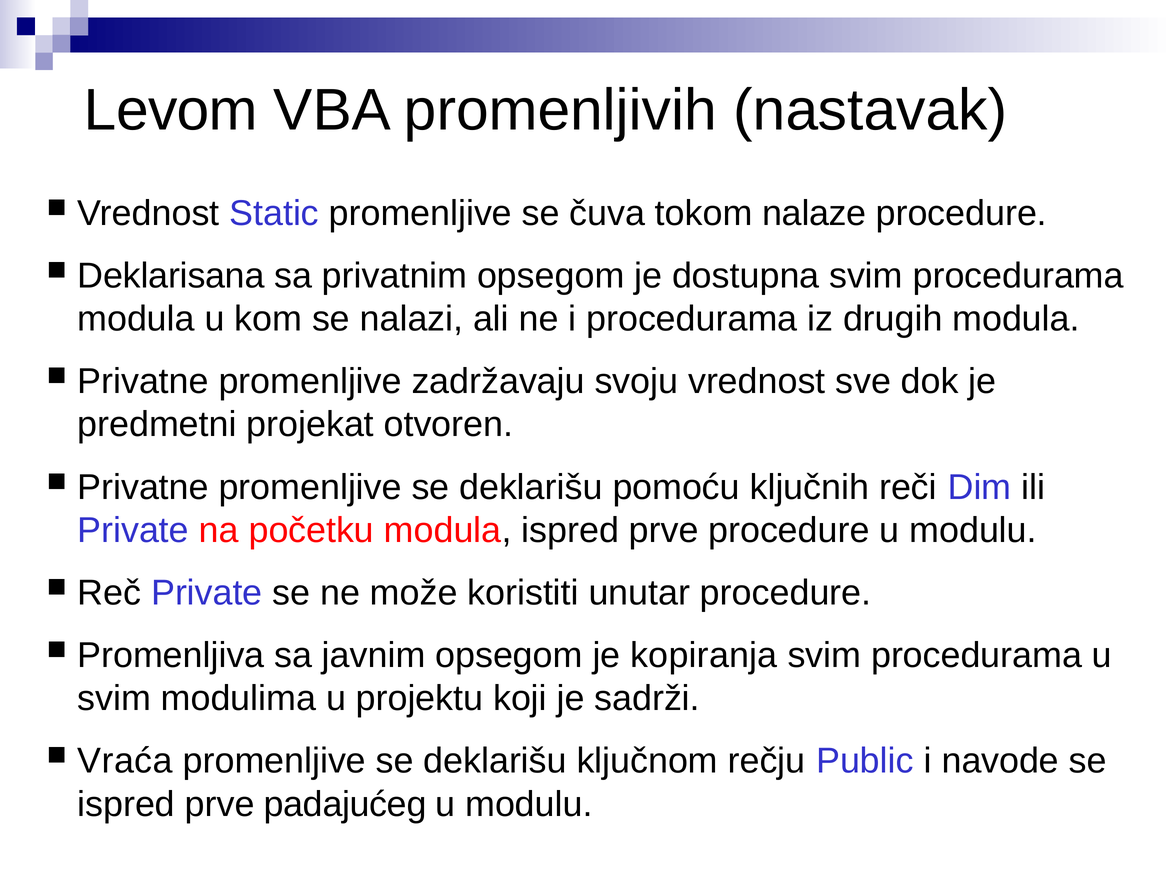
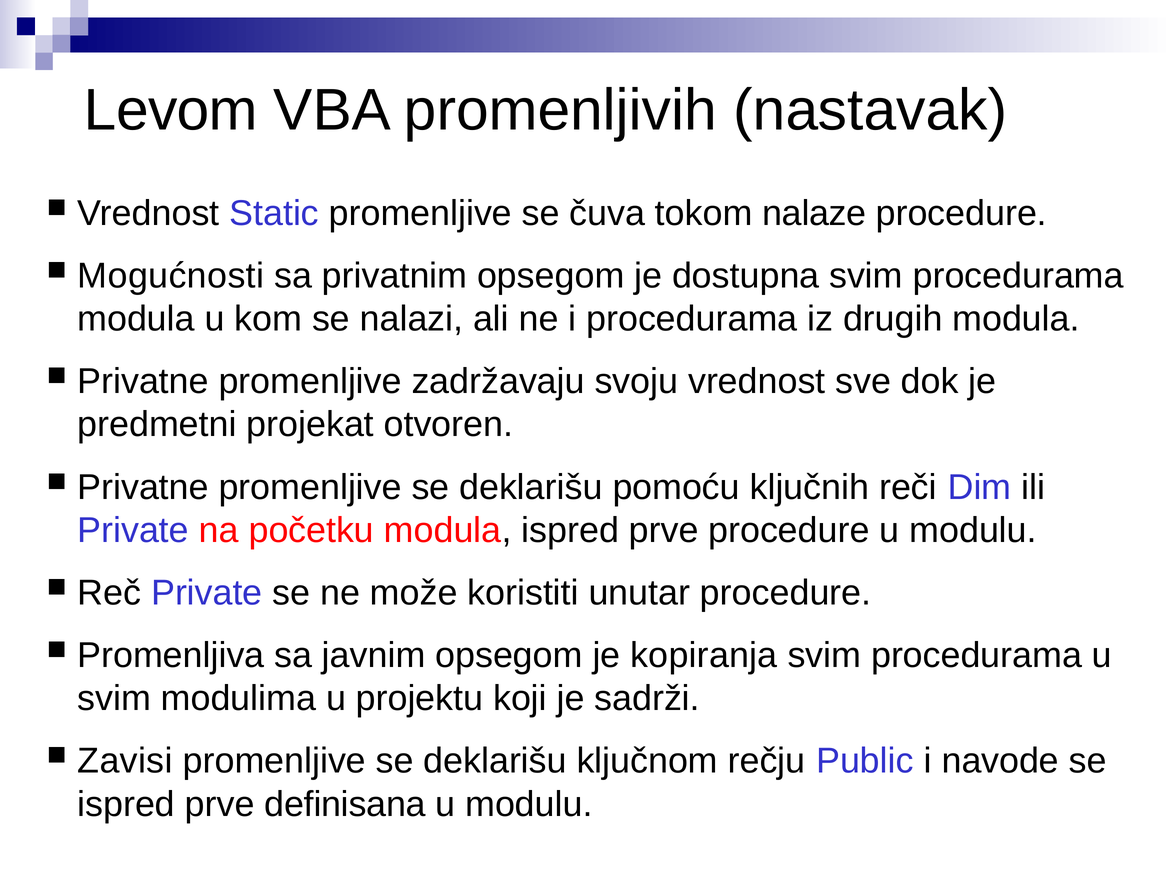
Deklarisana: Deklarisana -> Mogućnosti
Vraća: Vraća -> Zavisi
padajućeg: padajućeg -> definisana
